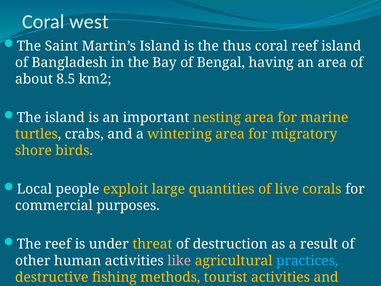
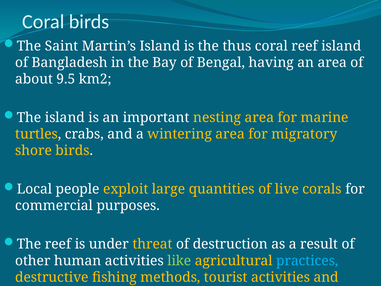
Coral west: west -> birds
8.5: 8.5 -> 9.5
like colour: pink -> light green
